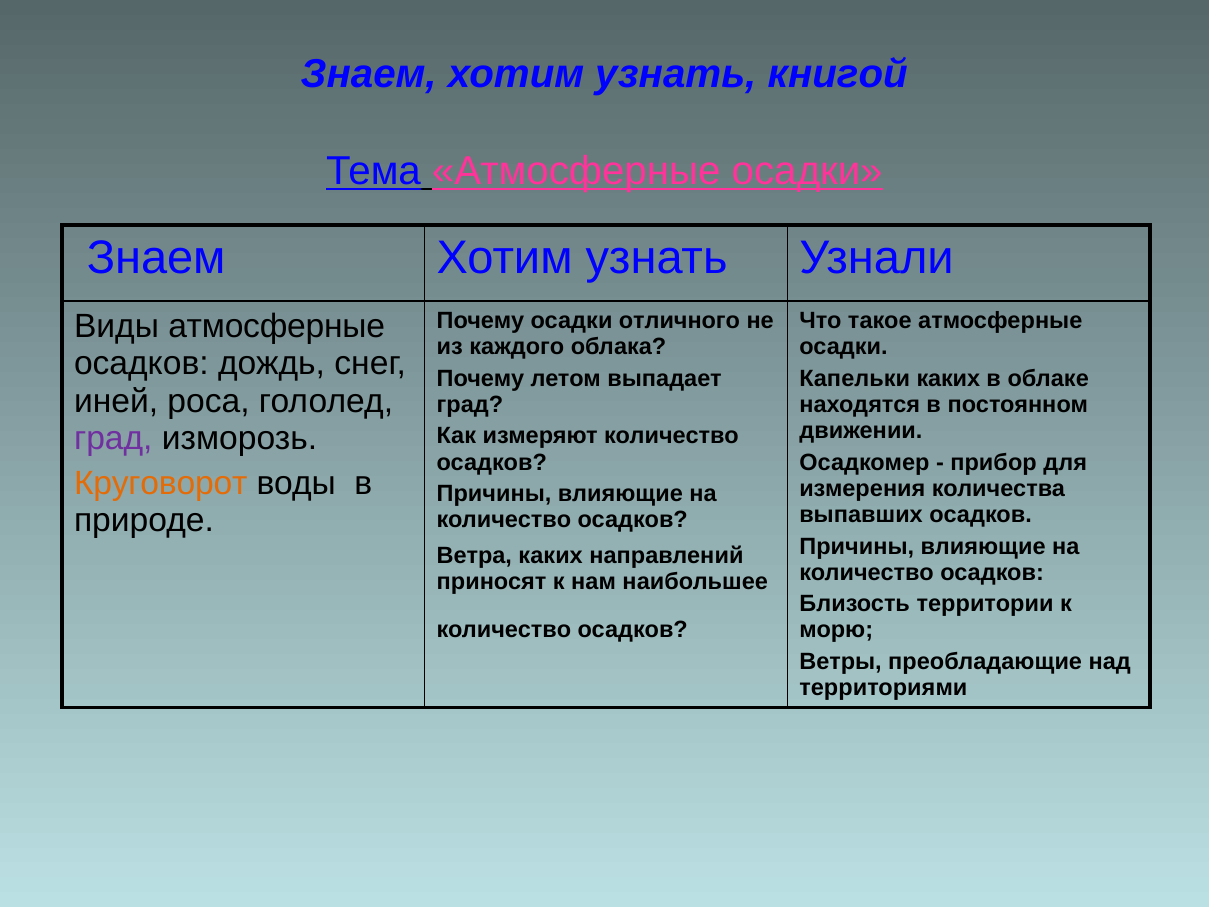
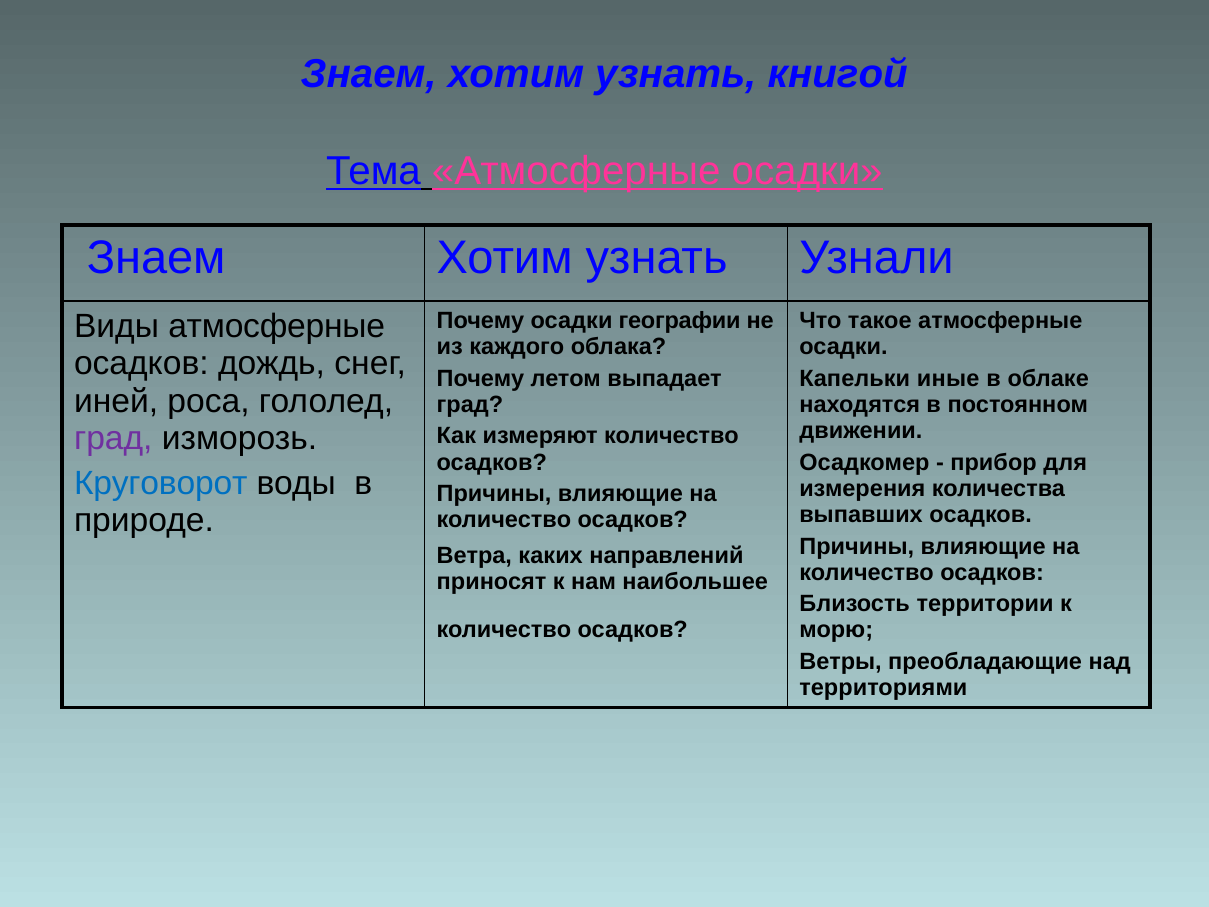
отличного: отличного -> географии
Капельки каких: каких -> иные
Круговорот colour: orange -> blue
